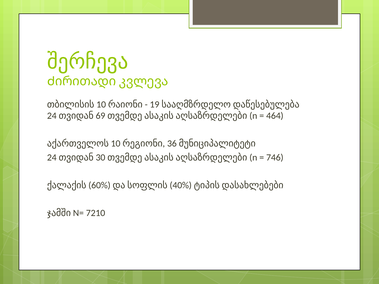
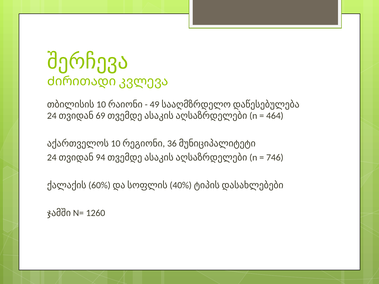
19: 19 -> 49
30: 30 -> 94
7210: 7210 -> 1260
